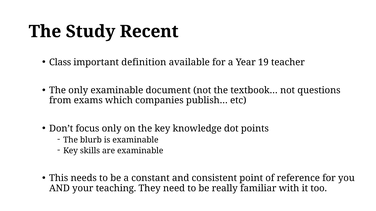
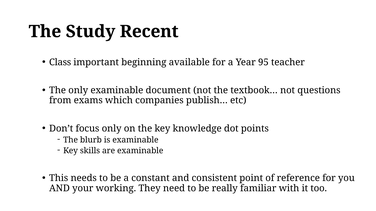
definition: definition -> beginning
19: 19 -> 95
teaching: teaching -> working
